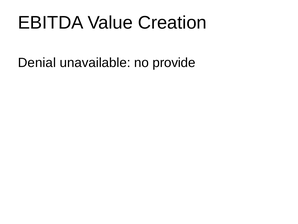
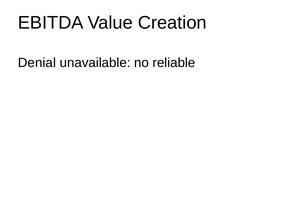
provide: provide -> reliable
